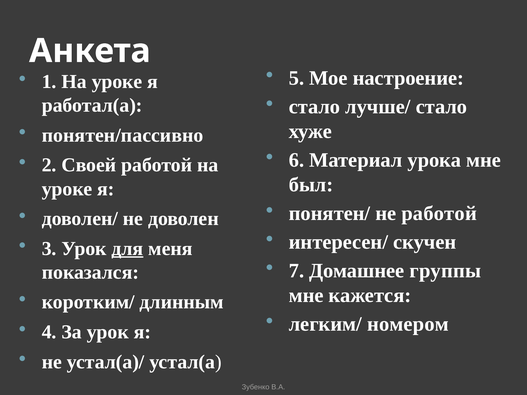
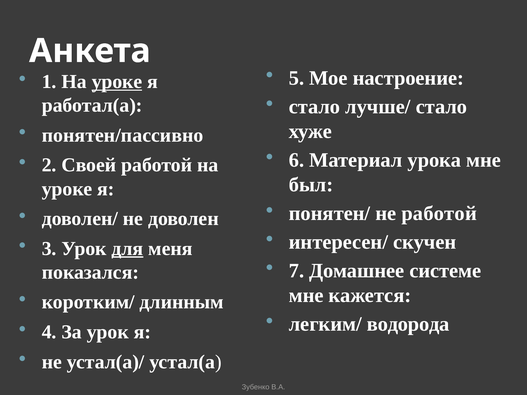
уроке at (117, 82) underline: none -> present
группы: группы -> системе
номером: номером -> водорода
